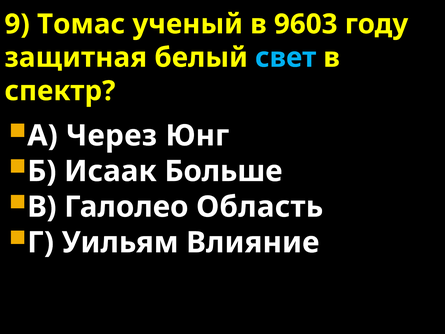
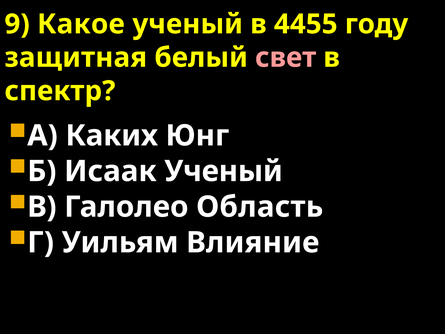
Томас: Томас -> Какое
9603: 9603 -> 4455
свет colour: light blue -> pink
Через: Через -> Каких
Исаак Больше: Больше -> Ученый
